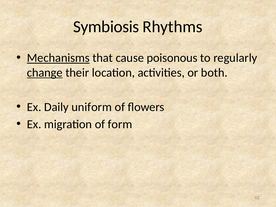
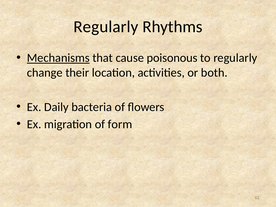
Symbiosis at (106, 27): Symbiosis -> Regularly
change underline: present -> none
uniform: uniform -> bacteria
